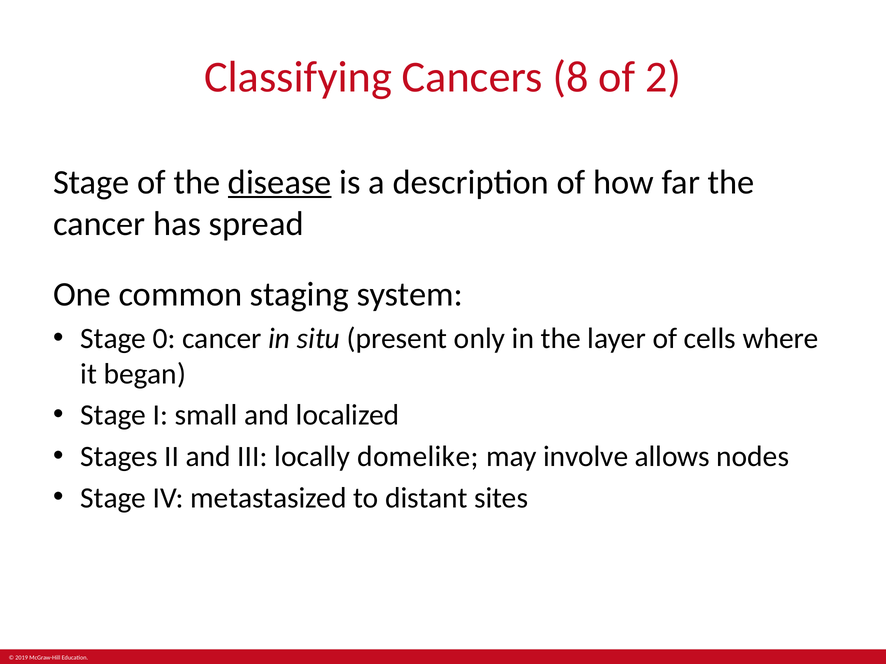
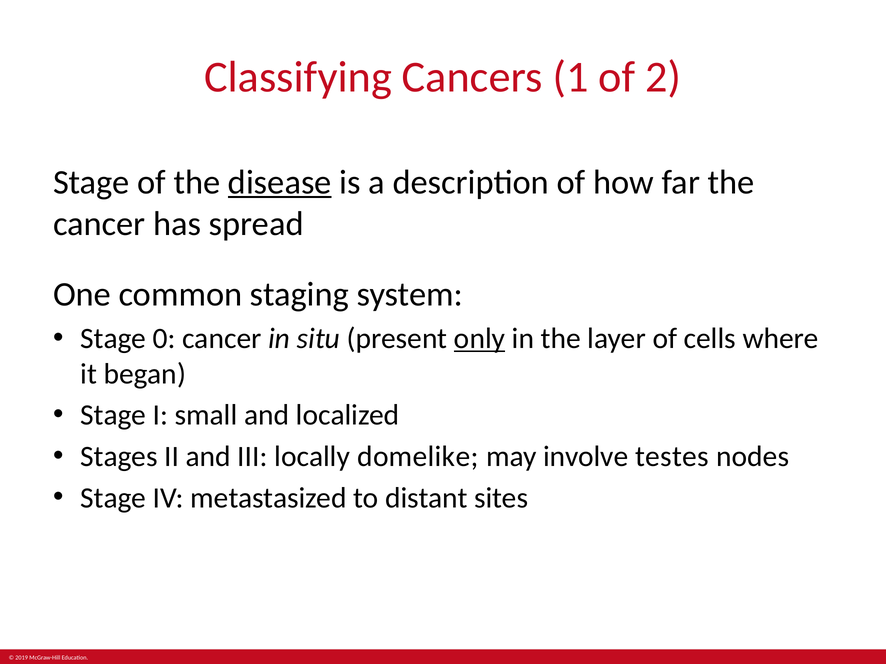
8: 8 -> 1
only underline: none -> present
allows: allows -> testes
